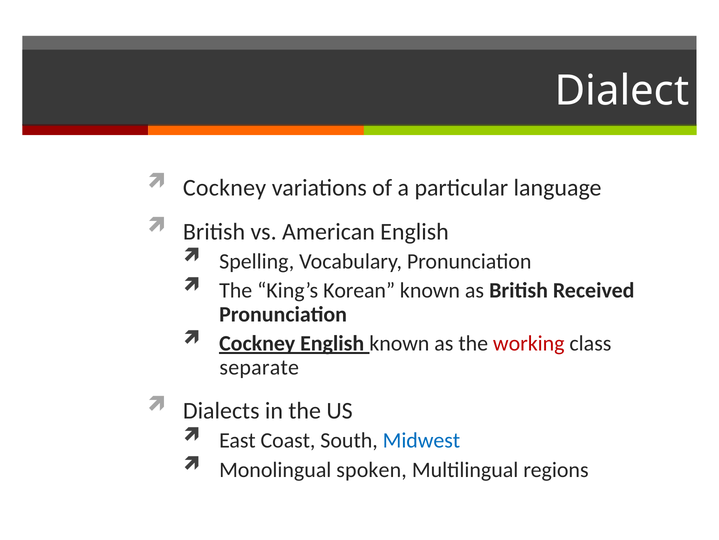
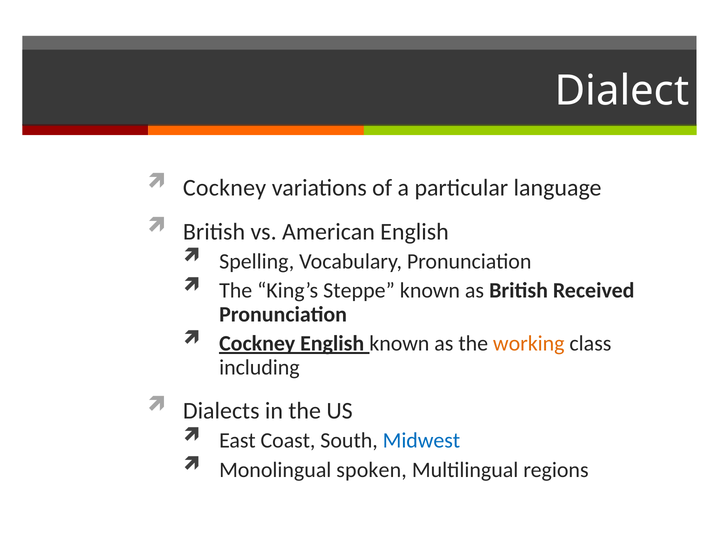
Korean: Korean -> Steppe
working colour: red -> orange
separate: separate -> including
